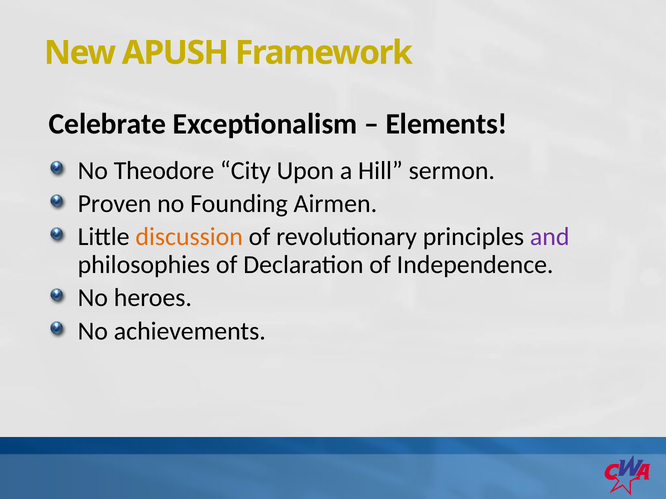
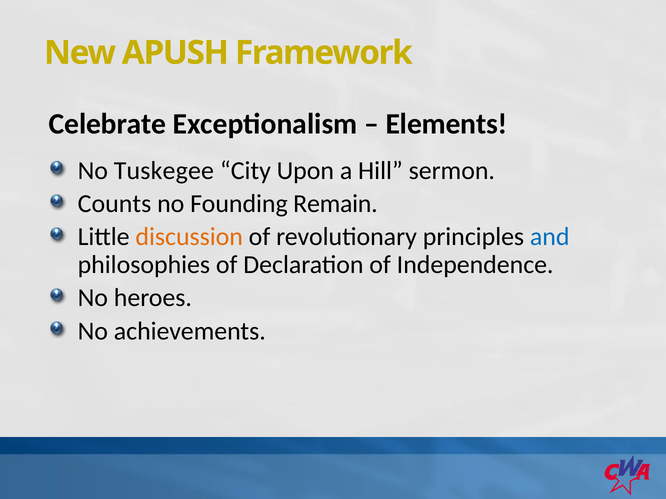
Theodore: Theodore -> Tuskegee
Proven: Proven -> Counts
Airmen: Airmen -> Remain
and colour: purple -> blue
